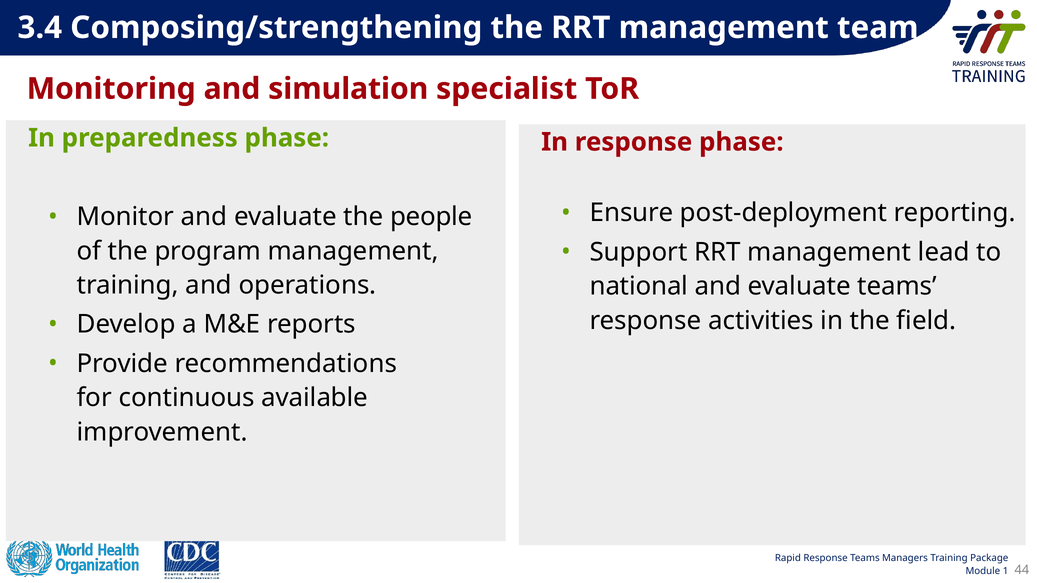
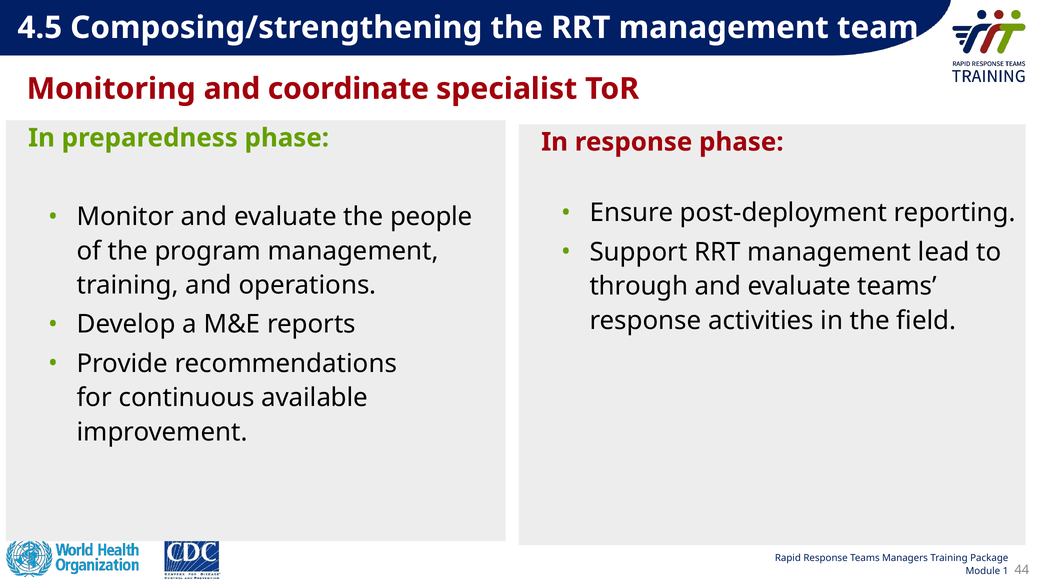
3.4: 3.4 -> 4.5
simulation: simulation -> coordinate
national: national -> through
